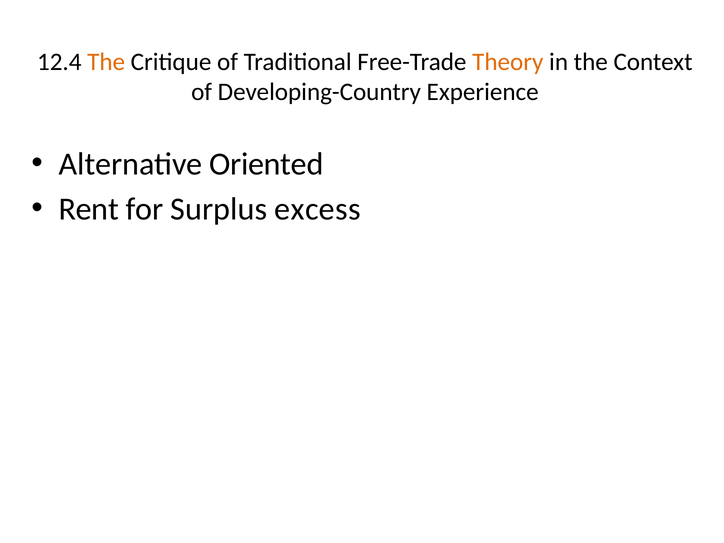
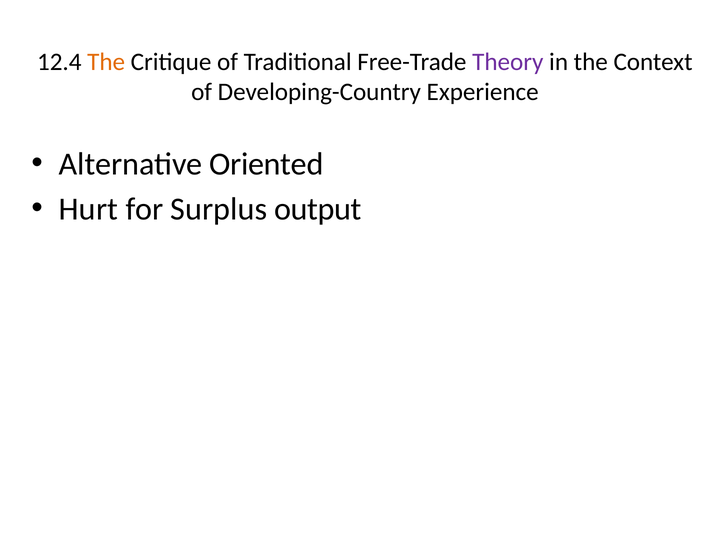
Theory colour: orange -> purple
Rent: Rent -> Hurt
excess: excess -> output
